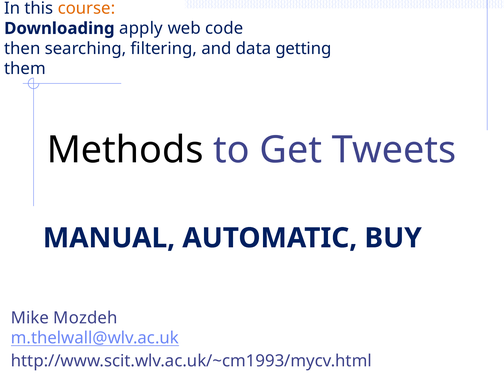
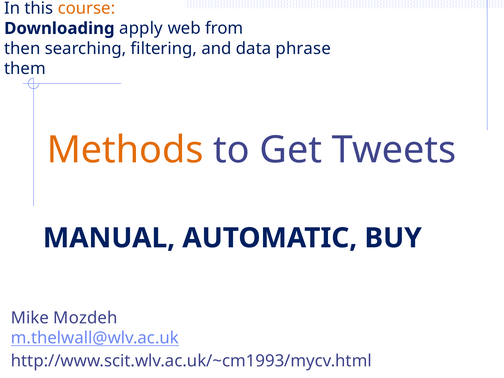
code: code -> from
getting: getting -> phrase
Methods colour: black -> orange
